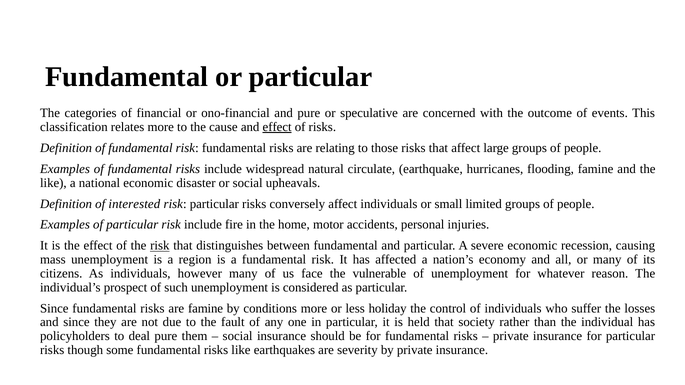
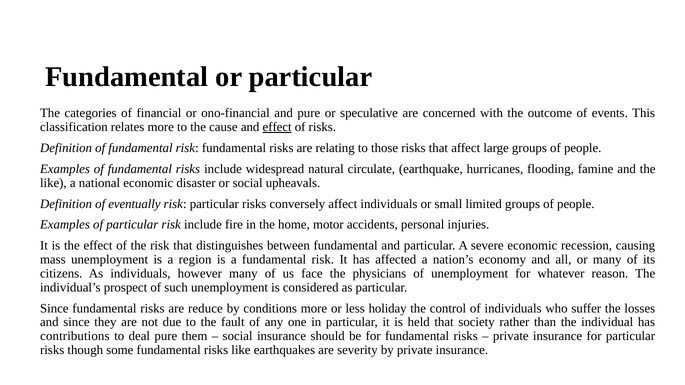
interested: interested -> eventually
risk at (160, 246) underline: present -> none
vulnerable: vulnerable -> physicians
are famine: famine -> reduce
policyholders: policyholders -> contributions
